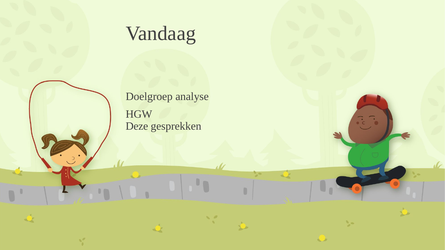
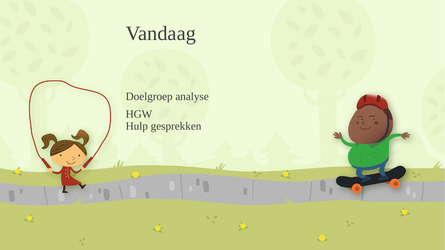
Deze: Deze -> Hulp
